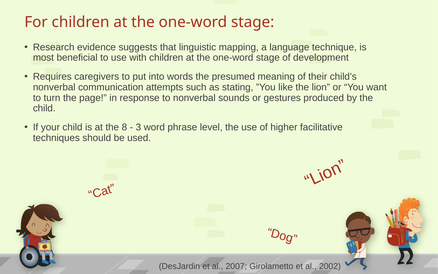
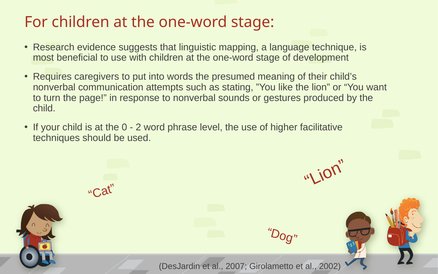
8: 8 -> 0
3: 3 -> 2
